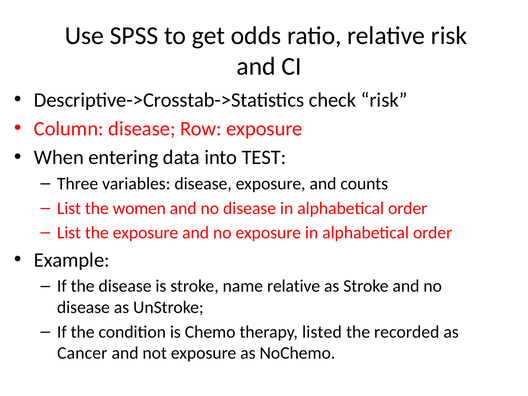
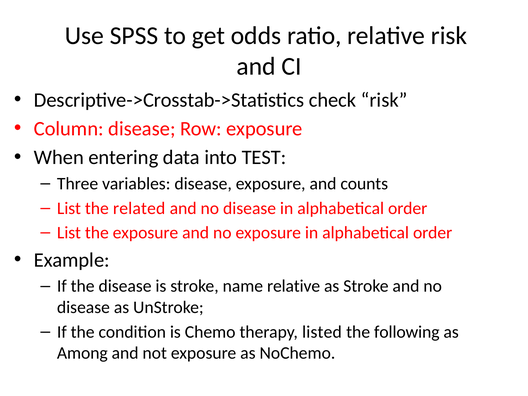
women: women -> related
recorded: recorded -> following
Cancer: Cancer -> Among
